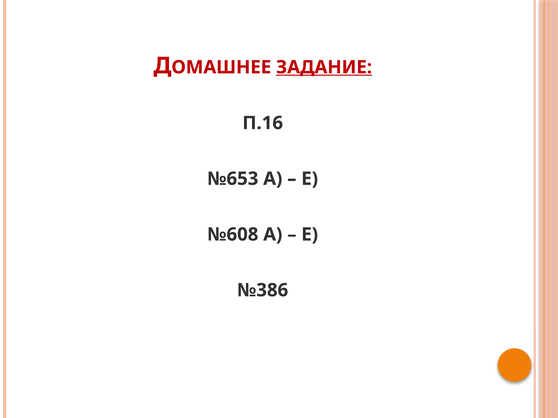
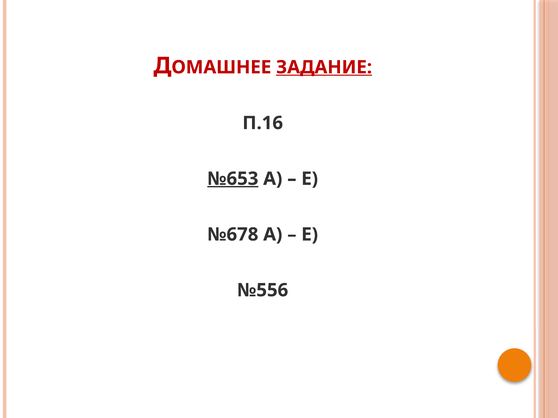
№653 underline: none -> present
№608: №608 -> №678
№386: №386 -> №556
